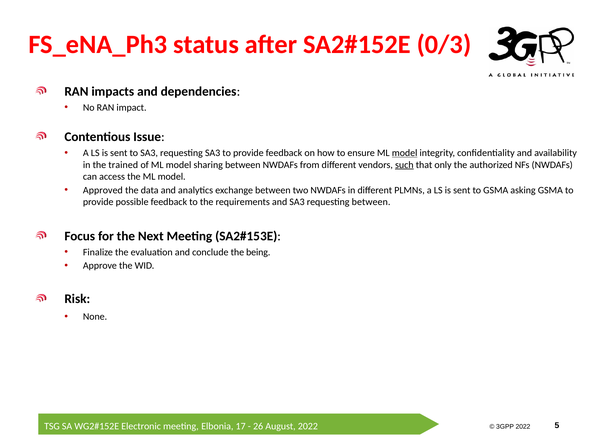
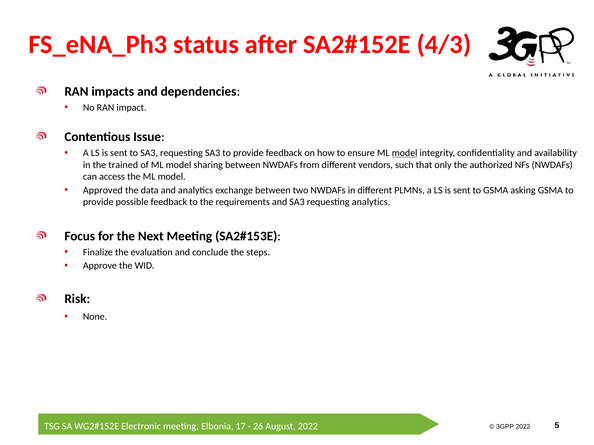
0/3: 0/3 -> 4/3
such underline: present -> none
requesting between: between -> analytics
being: being -> steps
